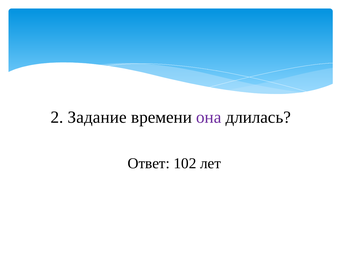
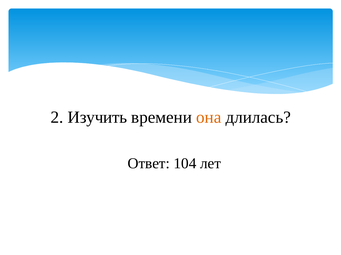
Задание: Задание -> Изучить
она colour: purple -> orange
102: 102 -> 104
